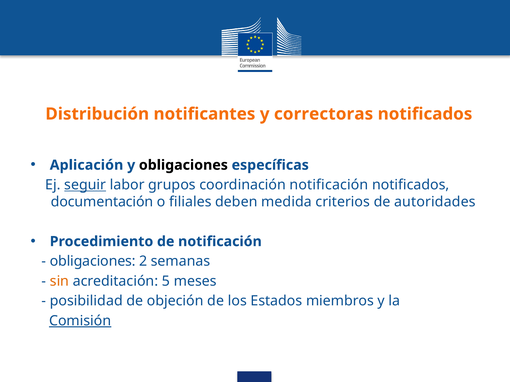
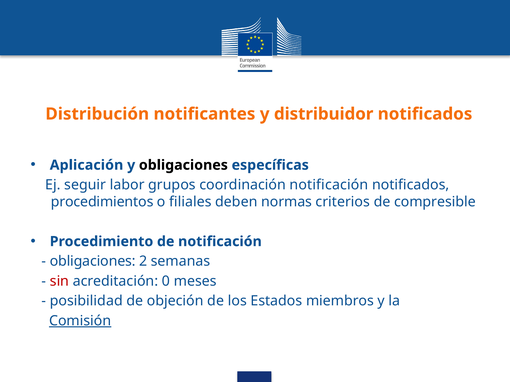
correctoras: correctoras -> distribuidor
seguir underline: present -> none
documentación: documentación -> procedimientos
medida: medida -> normas
autoridades: autoridades -> compresible
sin colour: orange -> red
5: 5 -> 0
